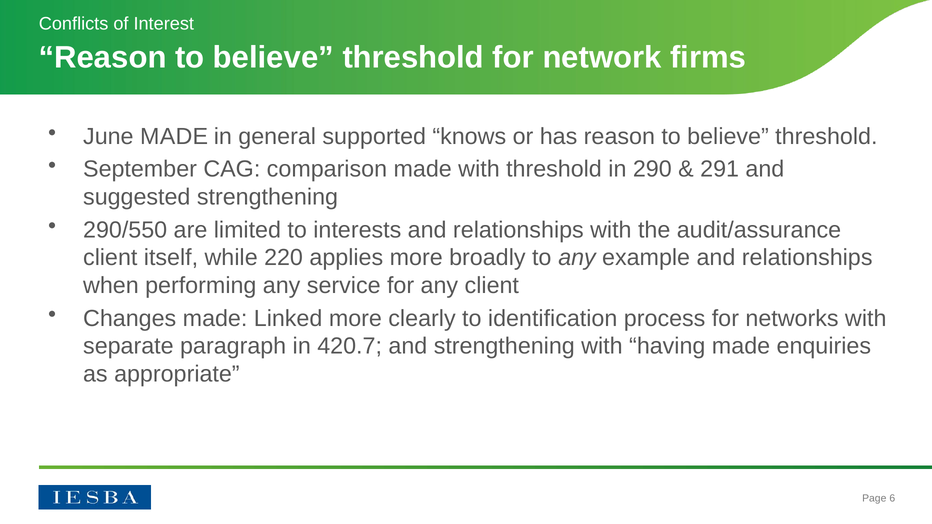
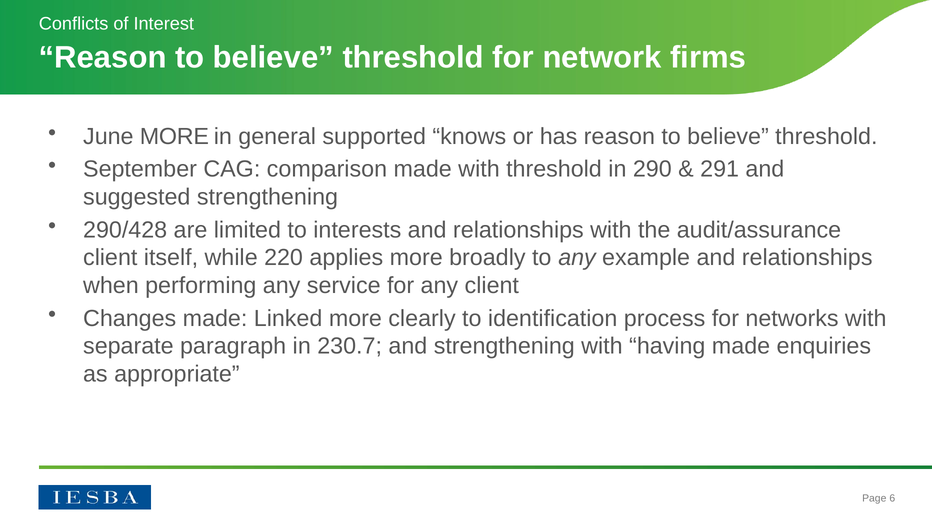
June MADE: MADE -> MORE
290/550: 290/550 -> 290/428
420.7: 420.7 -> 230.7
